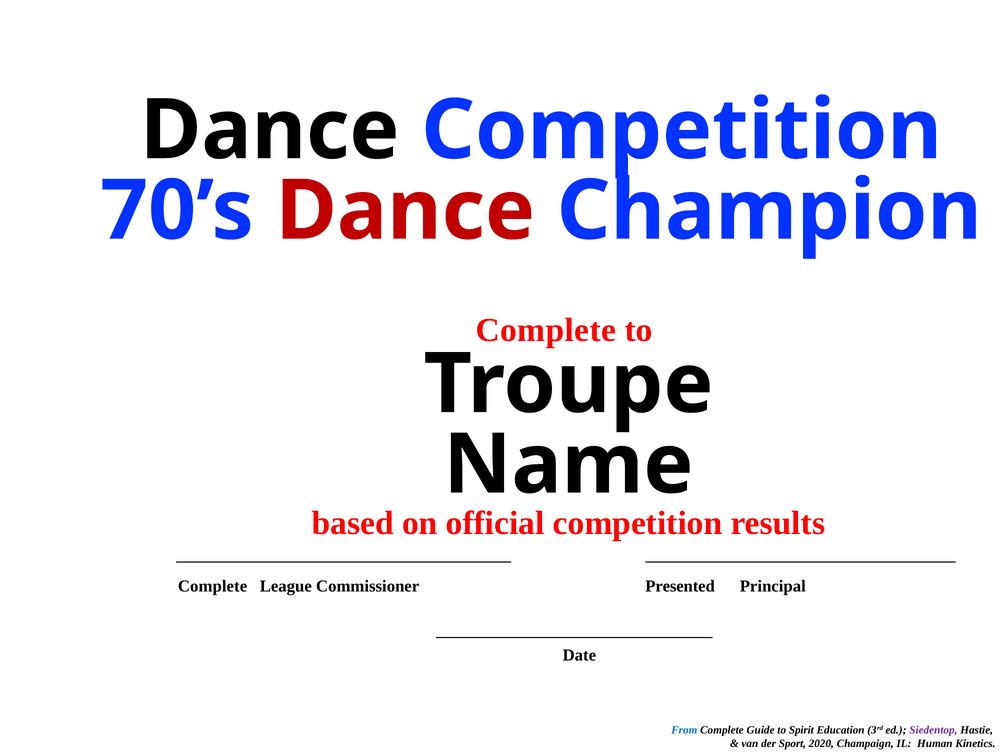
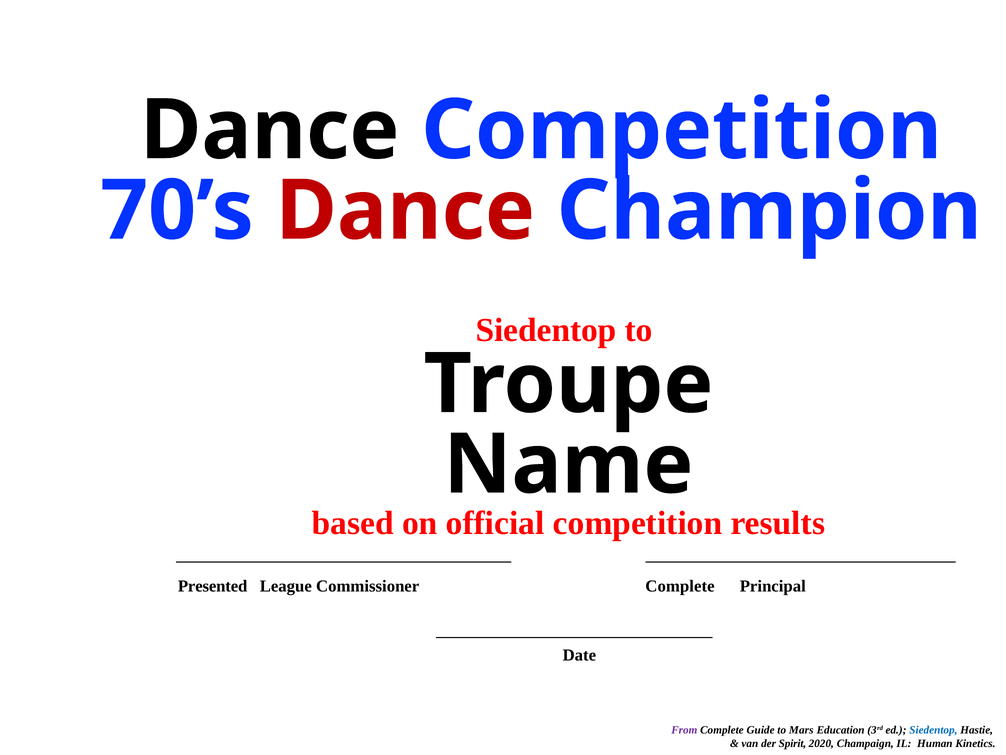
Complete at (546, 330): Complete -> Siedentop
Complete at (213, 586): Complete -> Presented
Presented at (680, 586): Presented -> Complete
From colour: blue -> purple
Spirit: Spirit -> Mars
Siedentop at (933, 730) colour: purple -> blue
Sport: Sport -> Spirit
